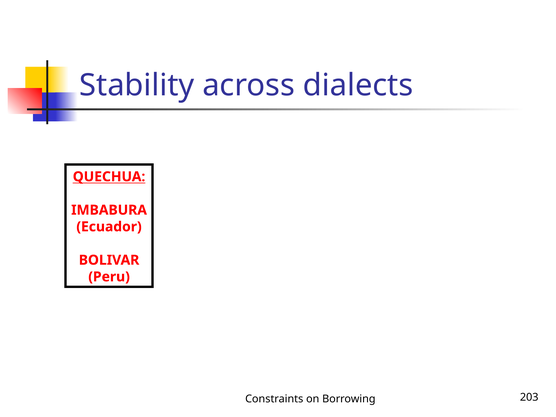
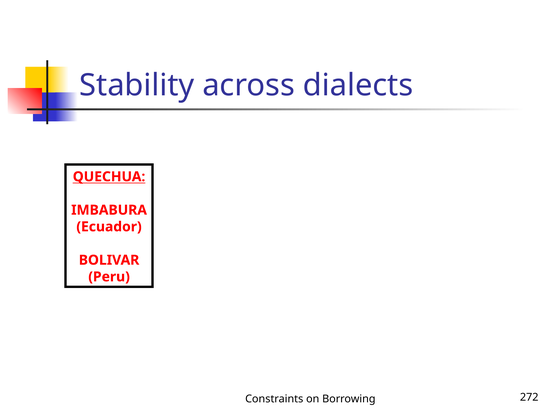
203: 203 -> 272
